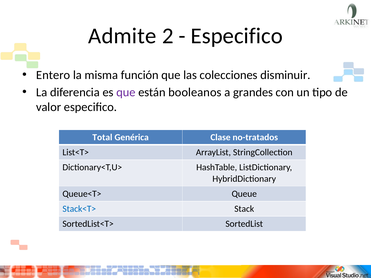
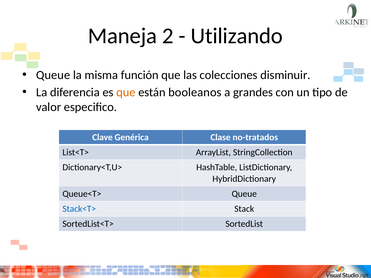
Admite: Admite -> Maneja
Especifico at (237, 36): Especifico -> Utilizando
Entero at (53, 75): Entero -> Queue
que at (126, 92) colour: purple -> orange
Total: Total -> Clave
